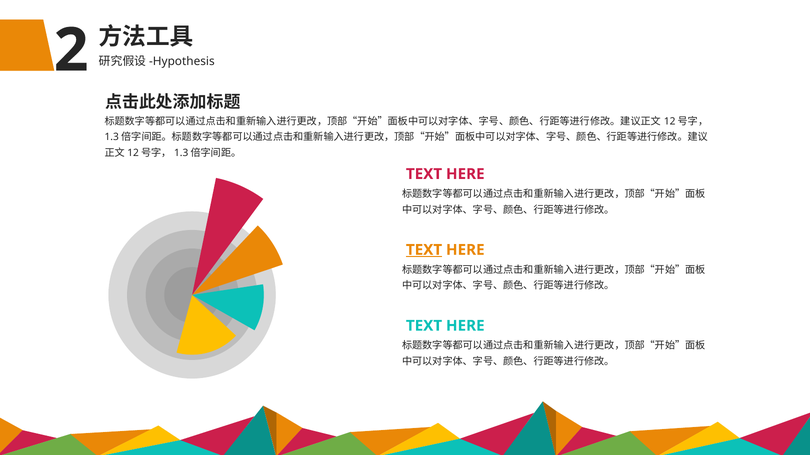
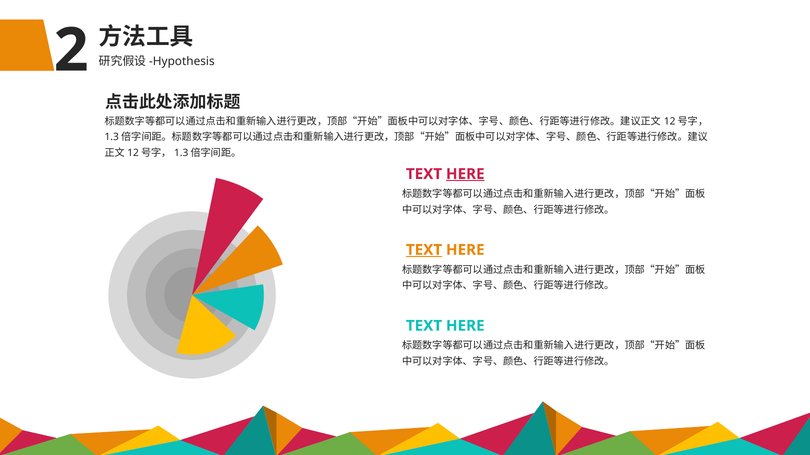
HERE at (465, 174) underline: none -> present
